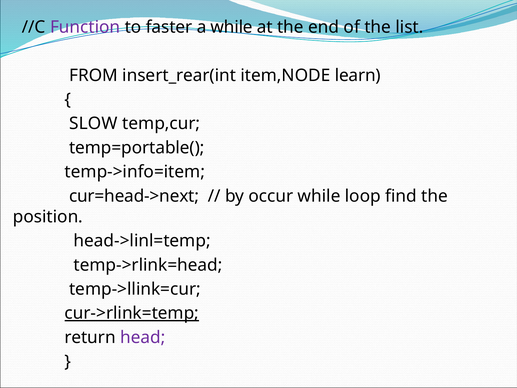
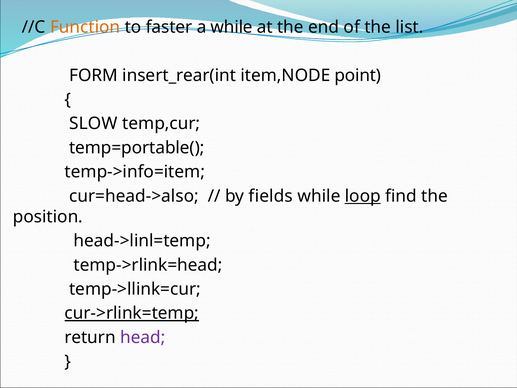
Function colour: purple -> orange
FROM: FROM -> FORM
learn: learn -> point
cur=head->next: cur=head->next -> cur=head->also
occur: occur -> fields
loop underline: none -> present
